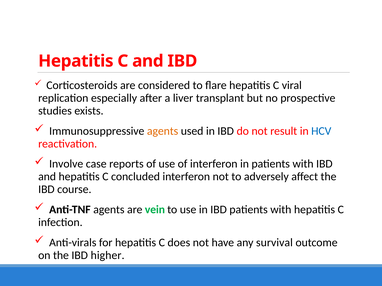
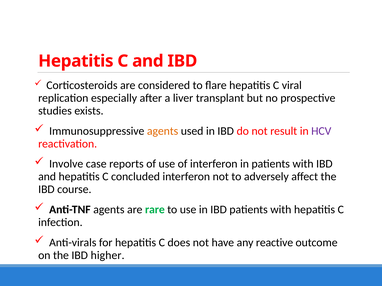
HCV colour: blue -> purple
vein: vein -> rare
survival: survival -> reactive
